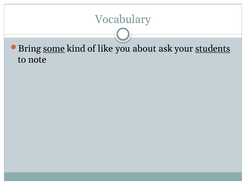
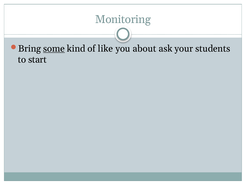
Vocabulary: Vocabulary -> Monitoring
students underline: present -> none
note: note -> start
